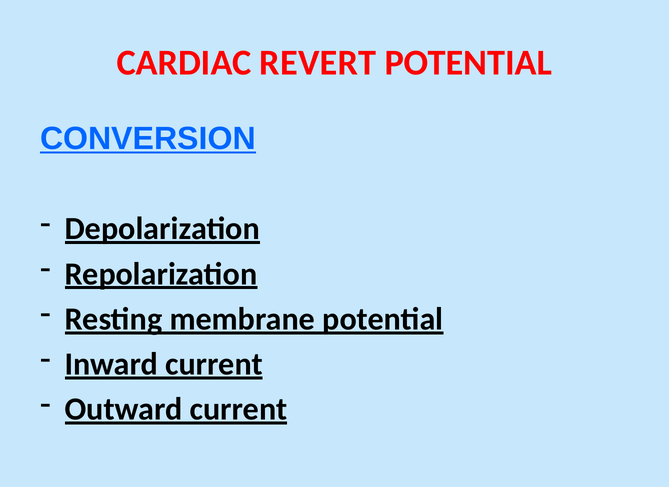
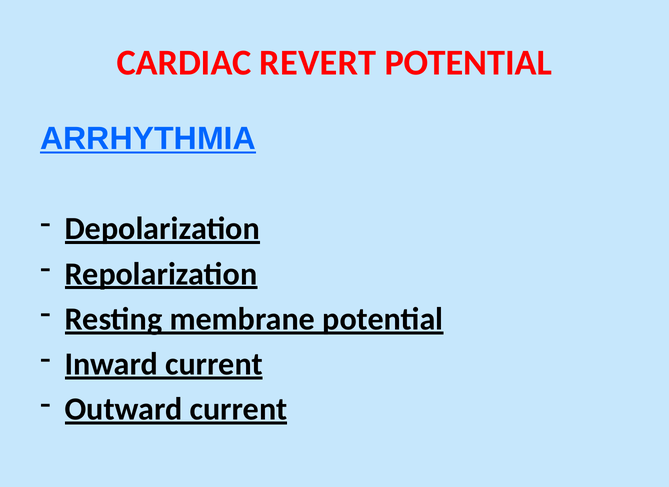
CONVERSION: CONVERSION -> ARRHYTHMIA
